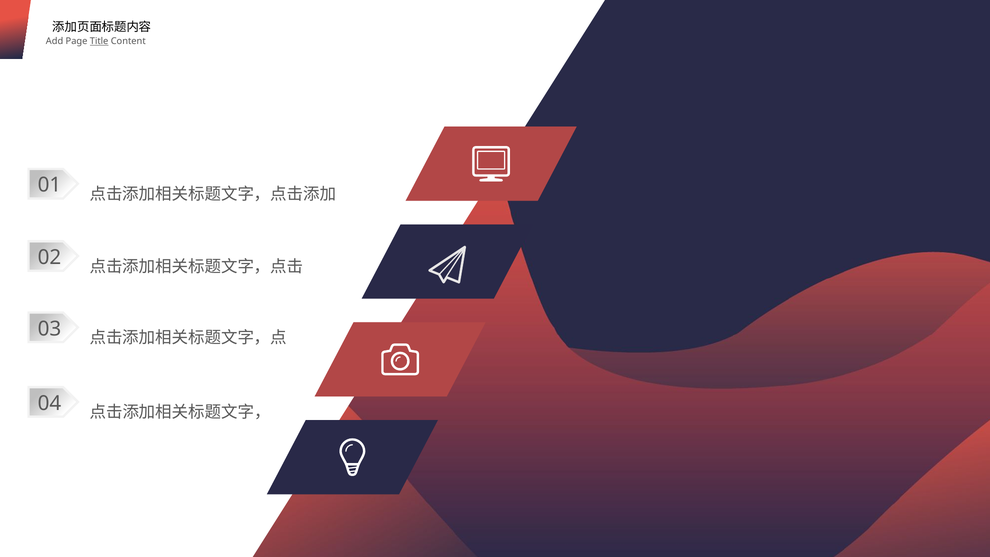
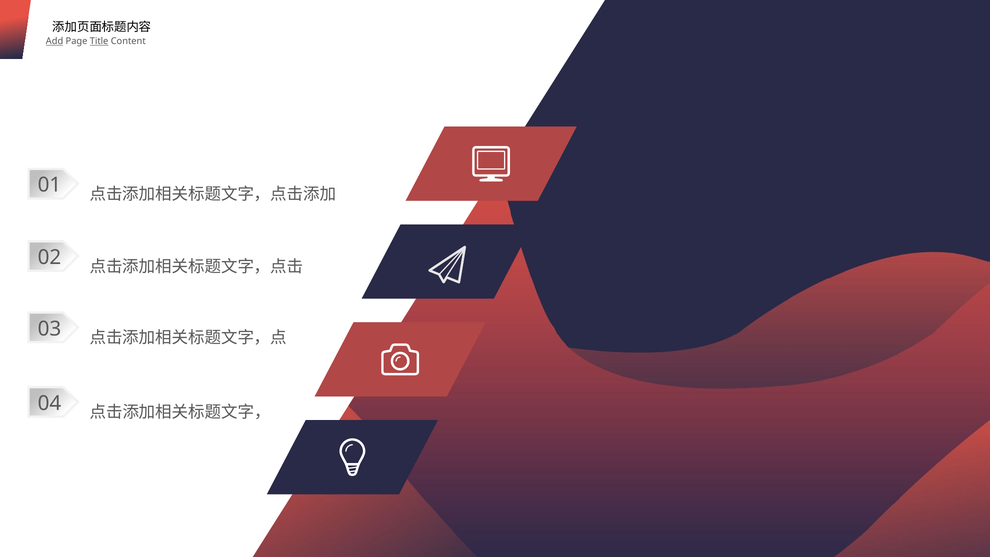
Add underline: none -> present
